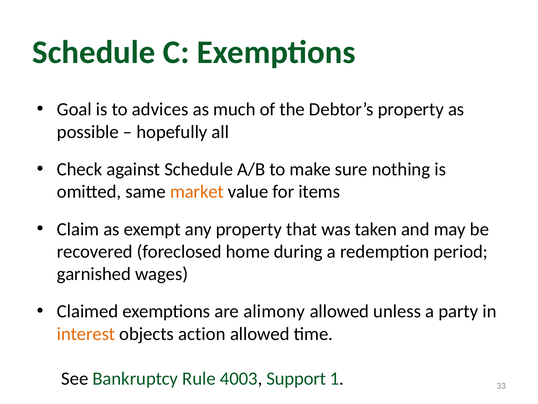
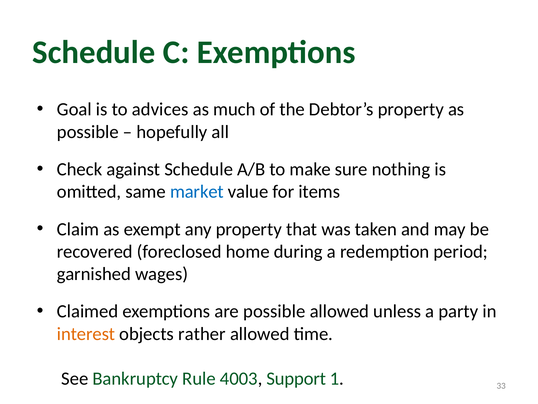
market colour: orange -> blue
are alimony: alimony -> possible
action: action -> rather
